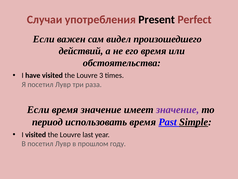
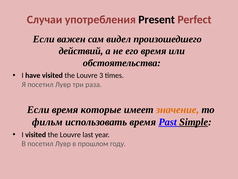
время значение: значение -> которые
значение at (178, 109) colour: purple -> orange
период: период -> фильм
